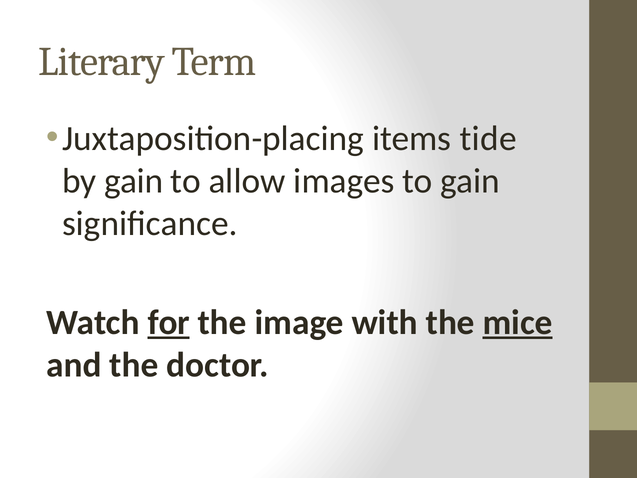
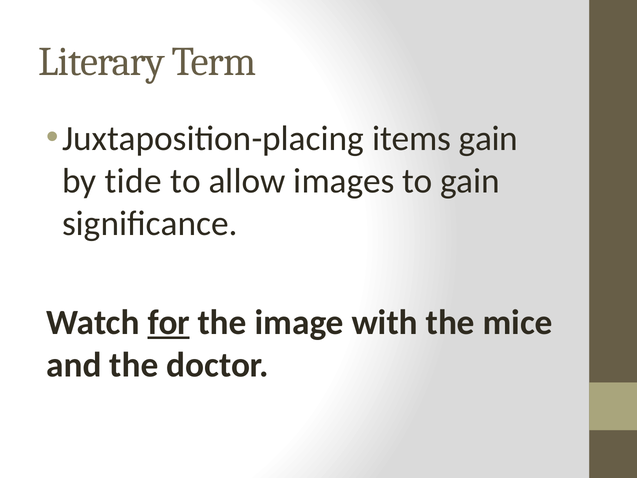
items tide: tide -> gain
by gain: gain -> tide
mice underline: present -> none
